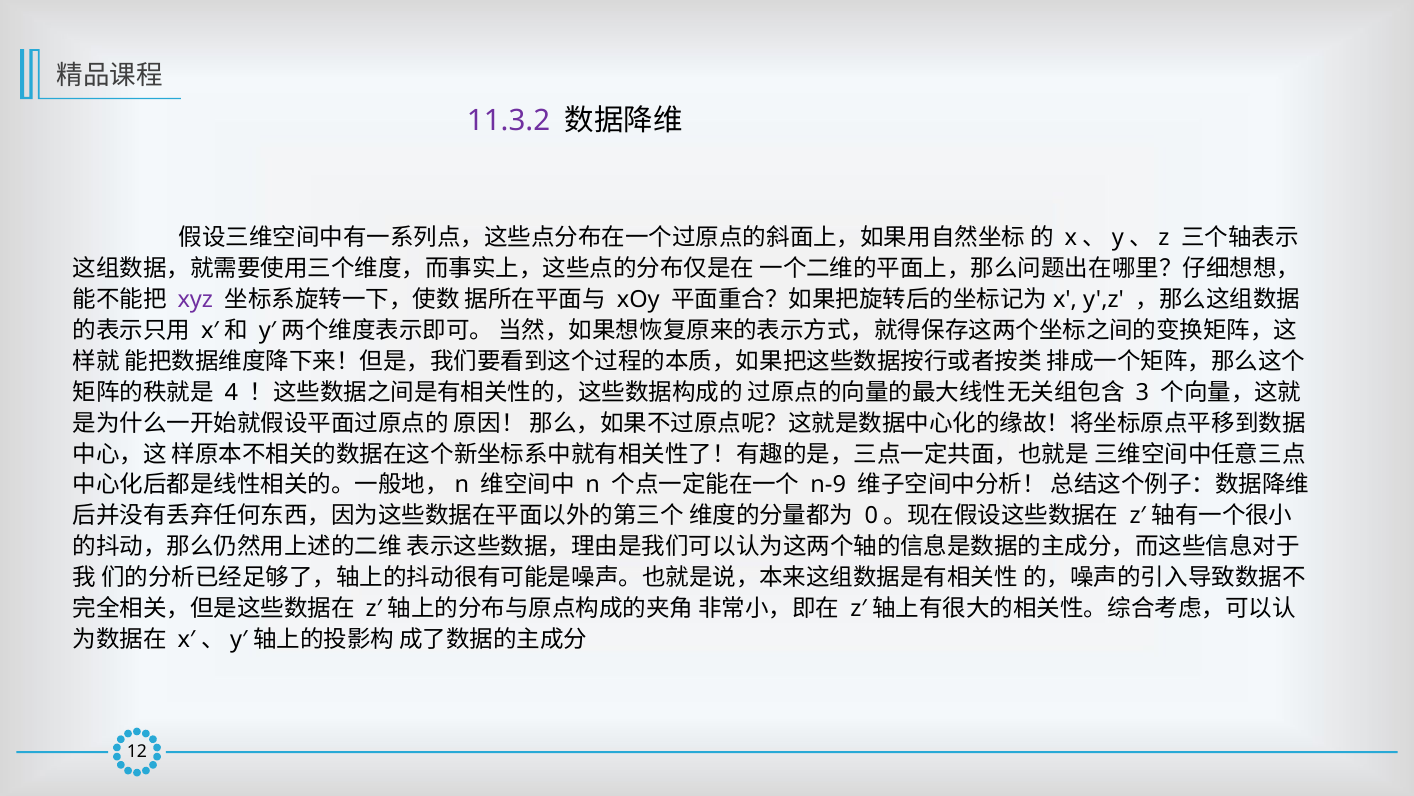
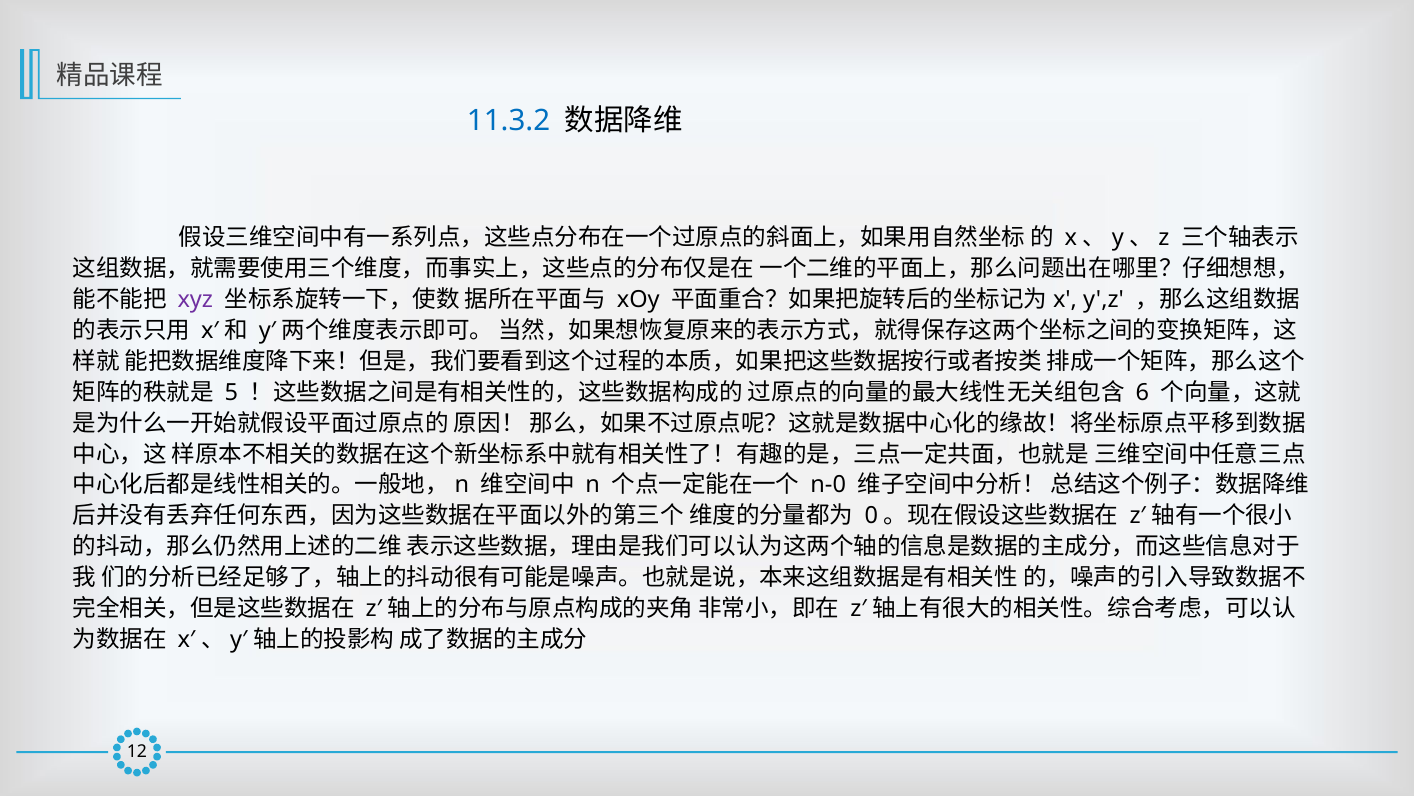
11.3.2 colour: purple -> blue
4: 4 -> 5
3: 3 -> 6
n-9: n-9 -> n-0
